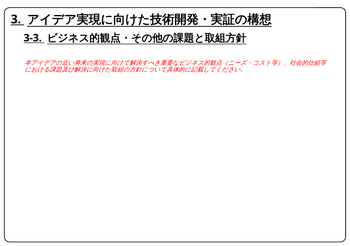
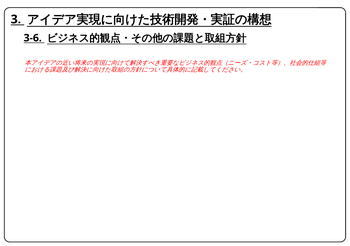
3-3: 3-3 -> 3-6
